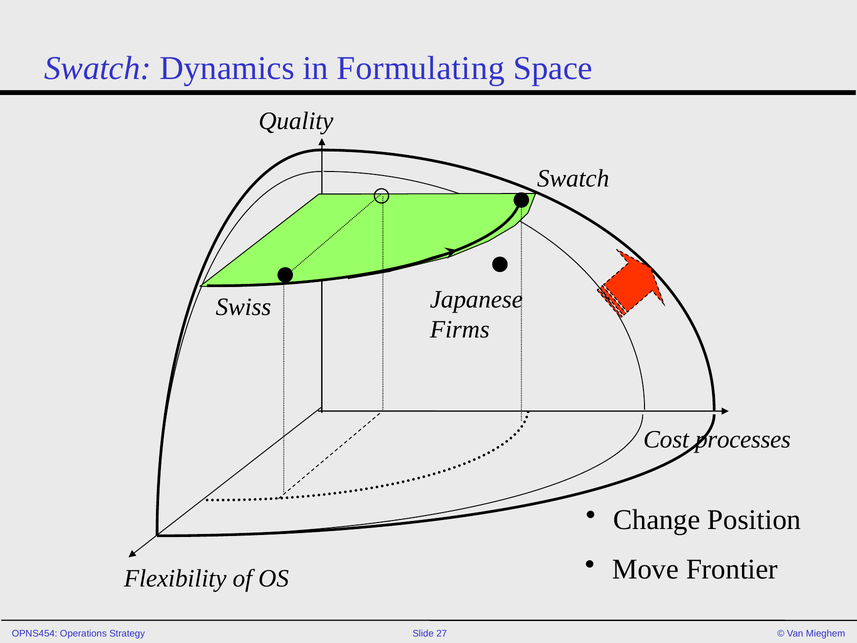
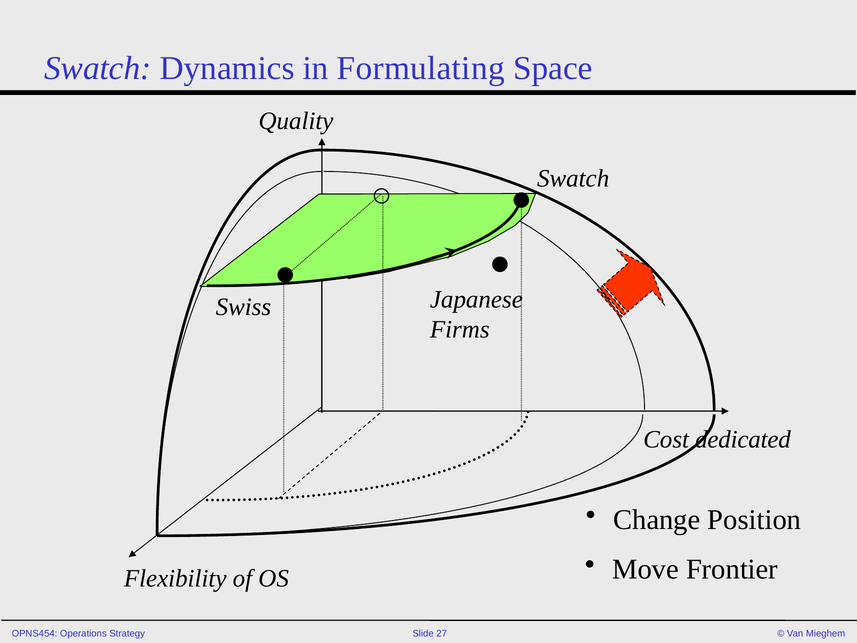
processes: processes -> dedicated
